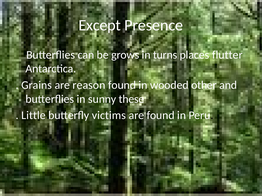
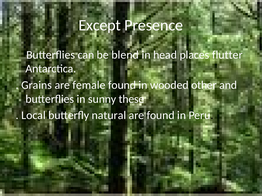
grows: grows -> blend
turns: turns -> head
reason: reason -> female
Little: Little -> Local
victims: victims -> natural
